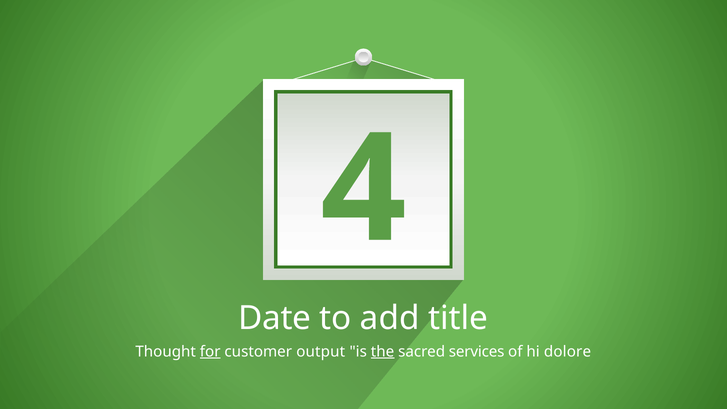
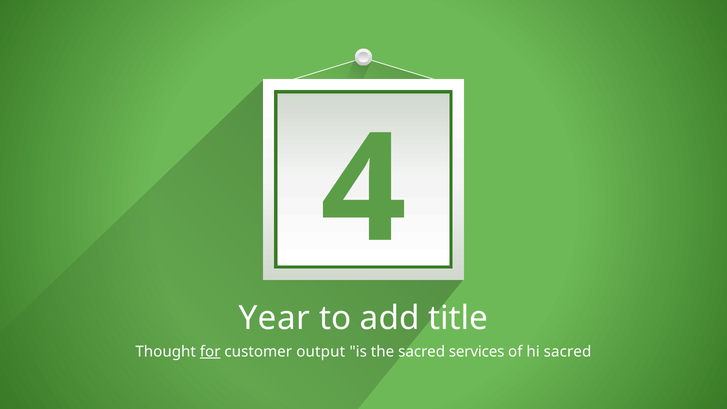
Date: Date -> Year
the underline: present -> none
hi dolore: dolore -> sacred
